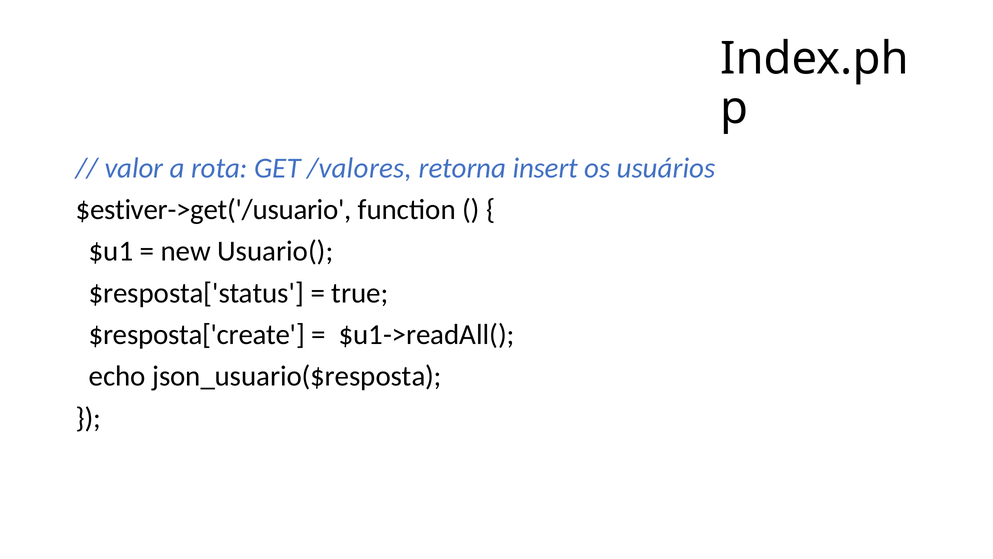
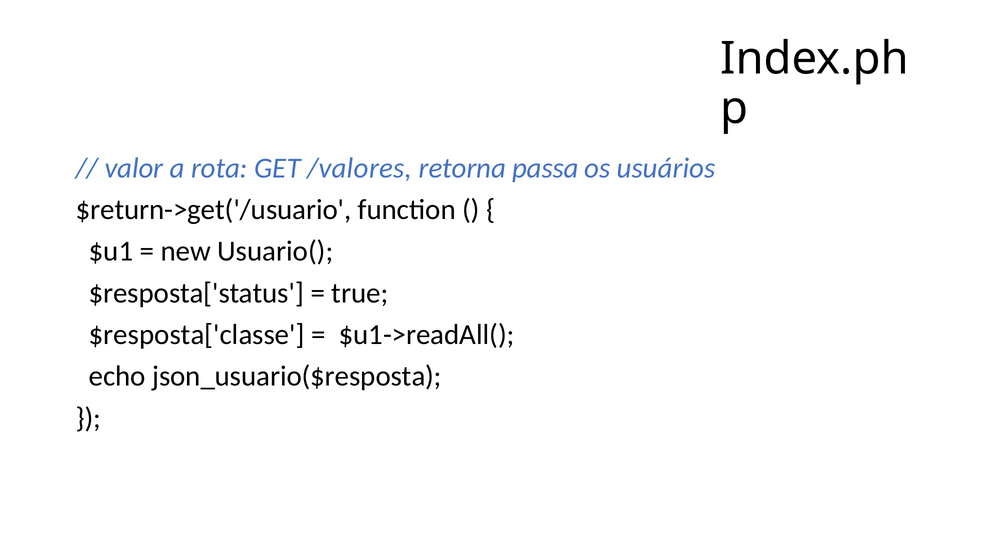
insert: insert -> passa
$estiver->get('/usuario: $estiver->get('/usuario -> $return->get('/usuario
$resposta['create: $resposta['create -> $resposta['classe
